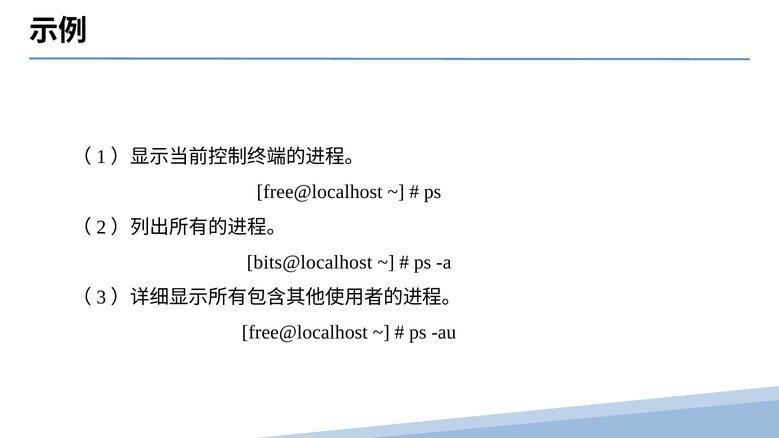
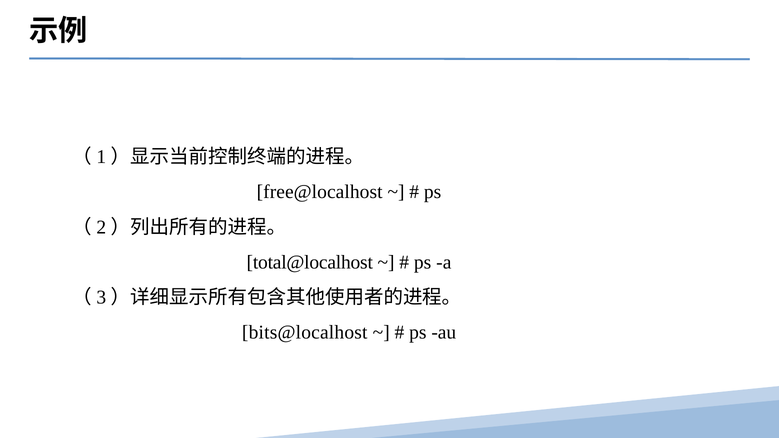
bits@localhost: bits@localhost -> total@localhost
free@localhost at (305, 332): free@localhost -> bits@localhost
